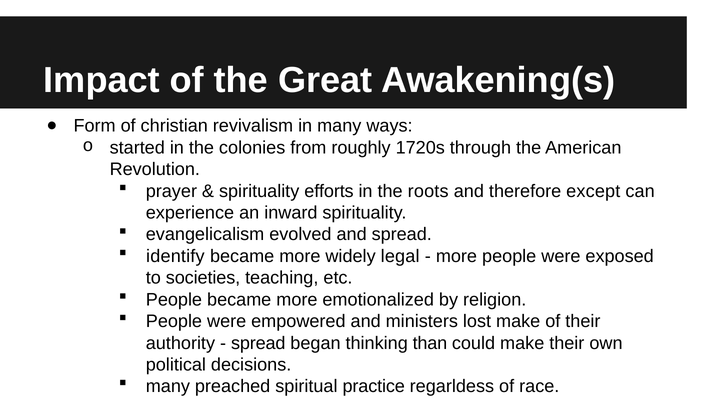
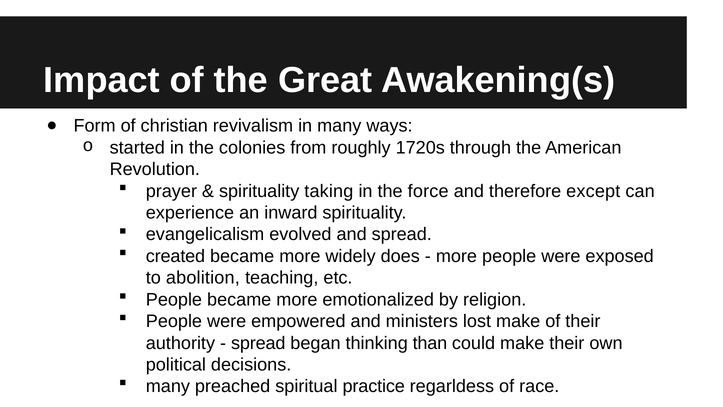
efforts: efforts -> taking
roots: roots -> force
identify: identify -> created
legal: legal -> does
societies: societies -> abolition
